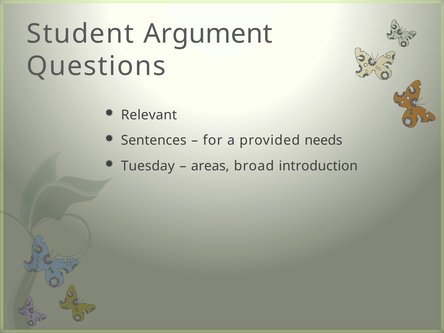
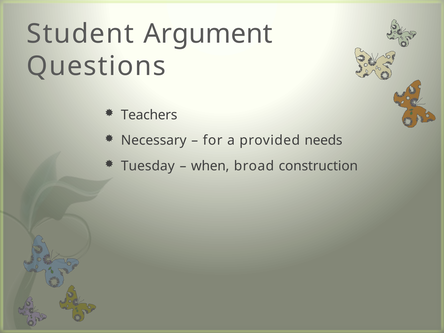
Relevant: Relevant -> Teachers
Sentences: Sentences -> Necessary
areas: areas -> when
introduction: introduction -> construction
